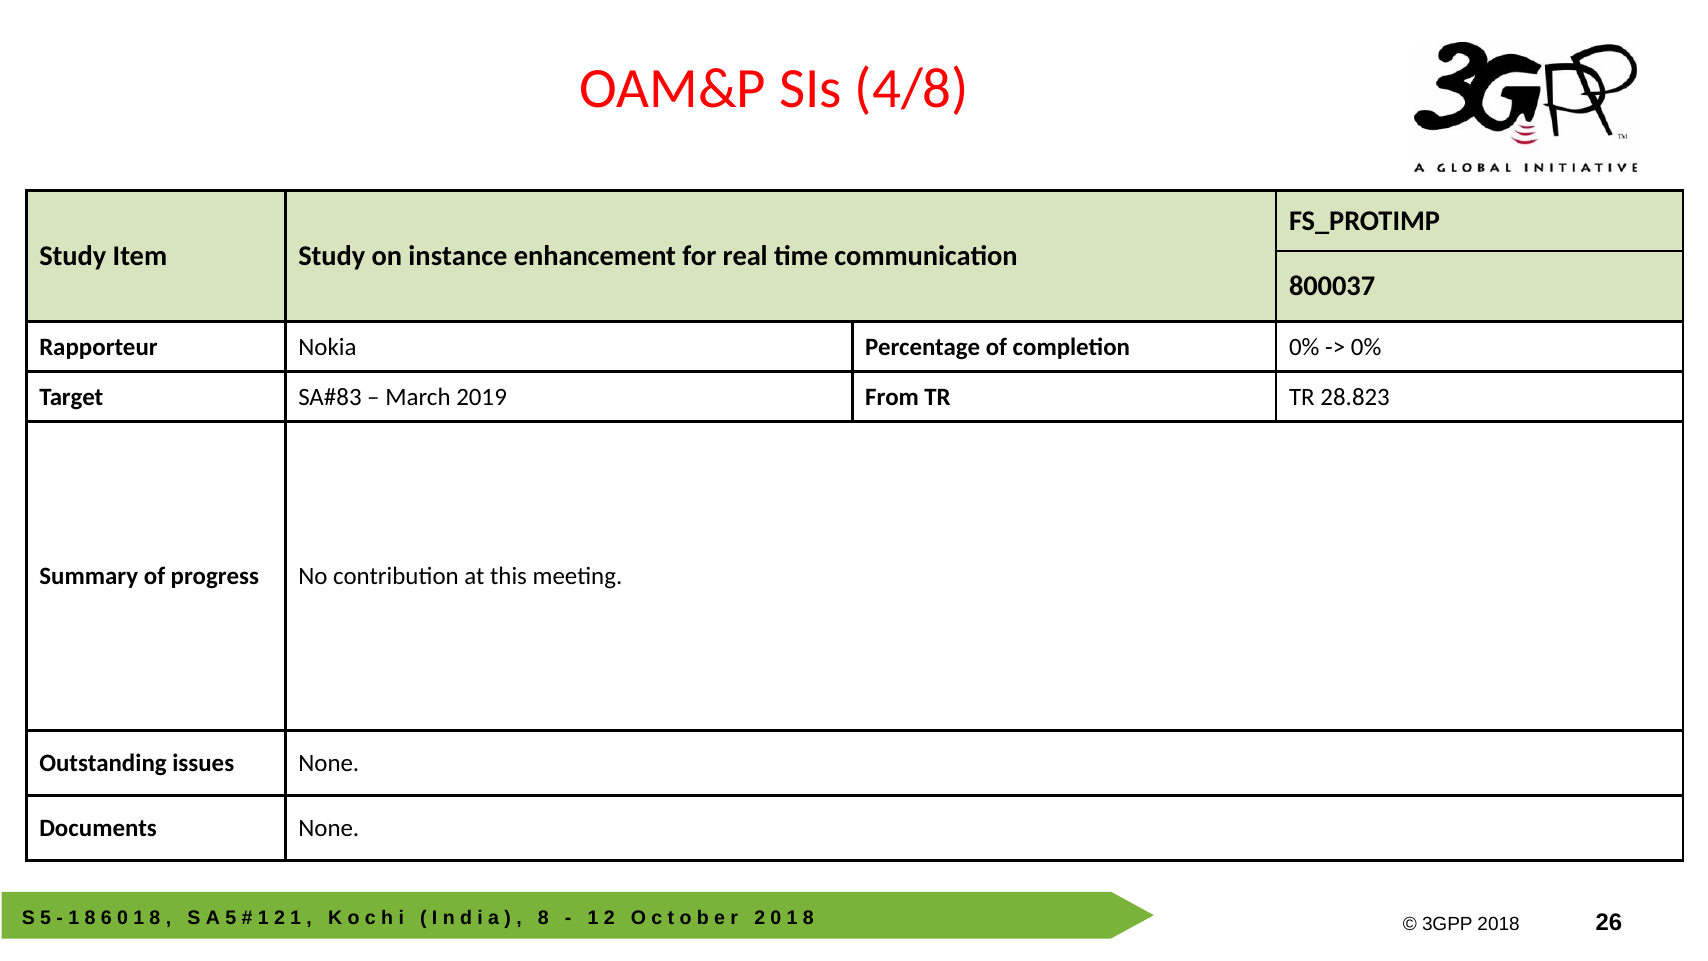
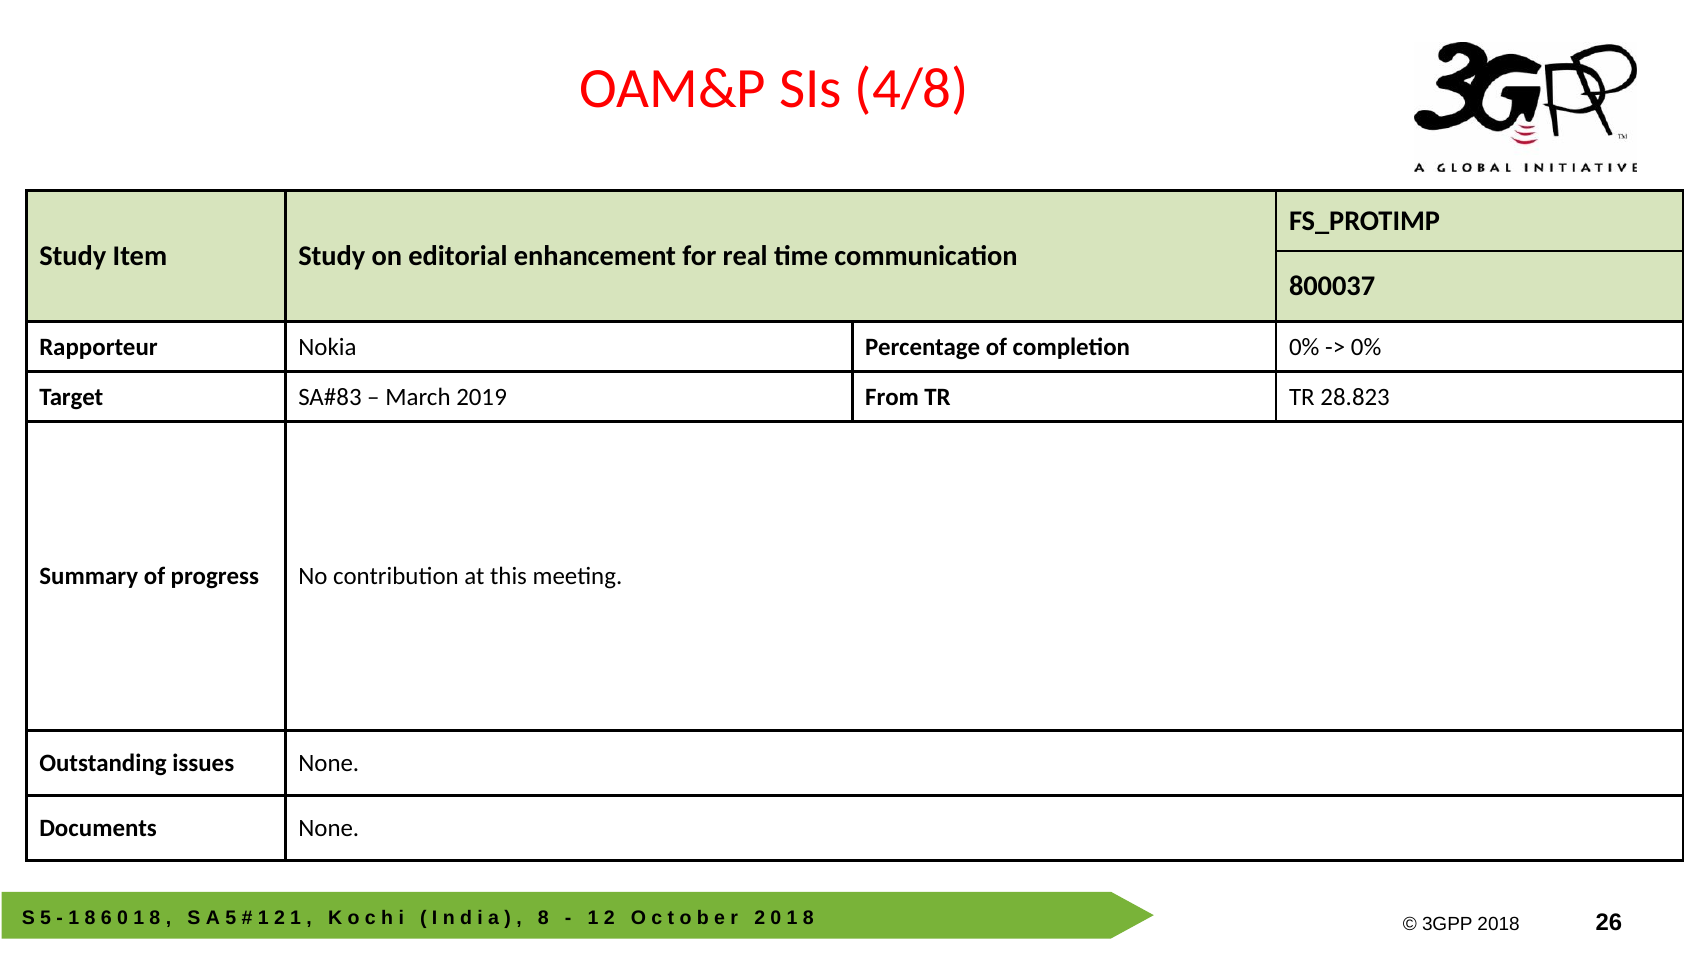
instance: instance -> editorial
